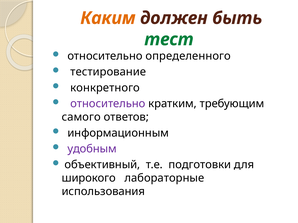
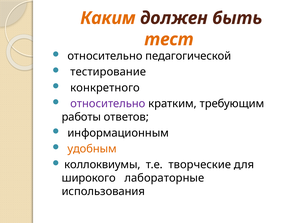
тест colour: green -> orange
определенного: определенного -> педагогической
самого: самого -> работы
удобным colour: purple -> orange
объективный: объективный -> коллоквиумы
подготовки: подготовки -> творческие
